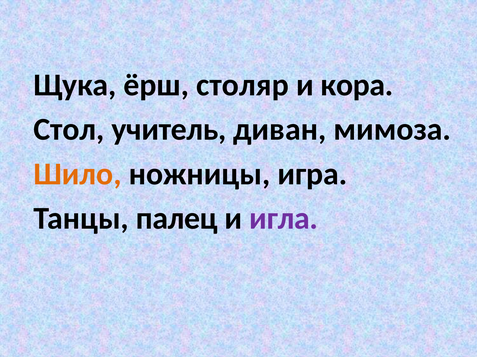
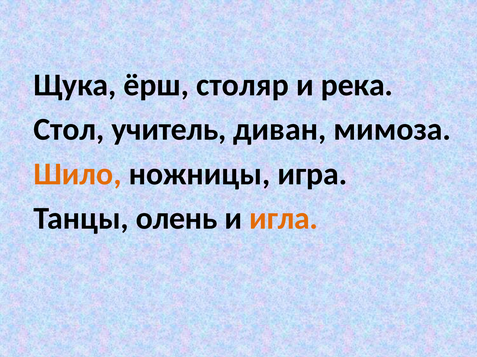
кора: кора -> река
палец: палец -> олень
игла colour: purple -> orange
